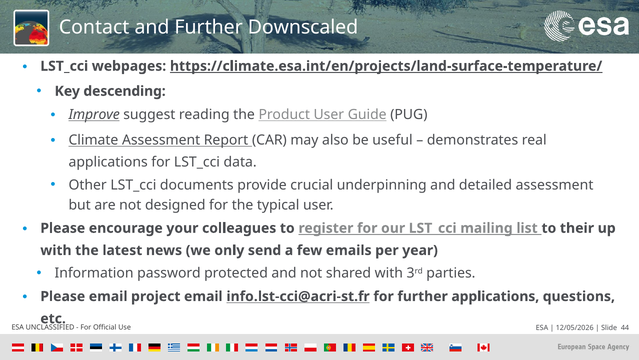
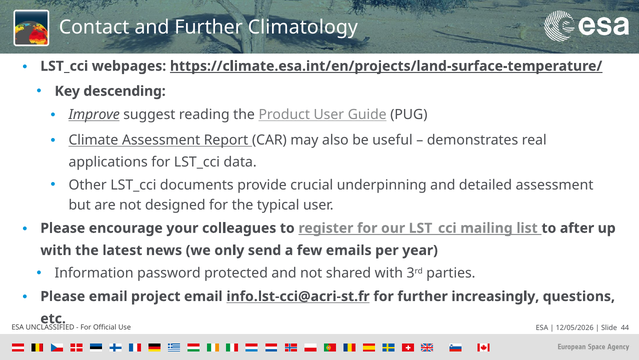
Downscaled: Downscaled -> Climatology
their: their -> after
further applications: applications -> increasingly
